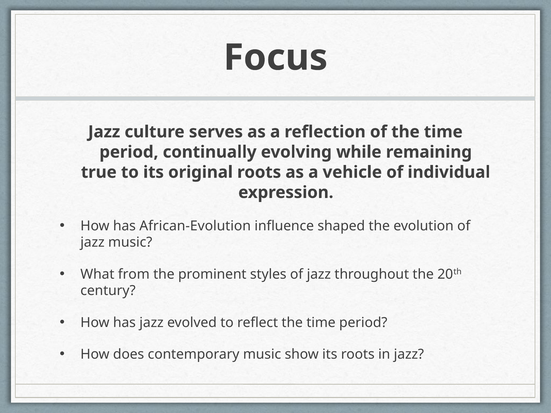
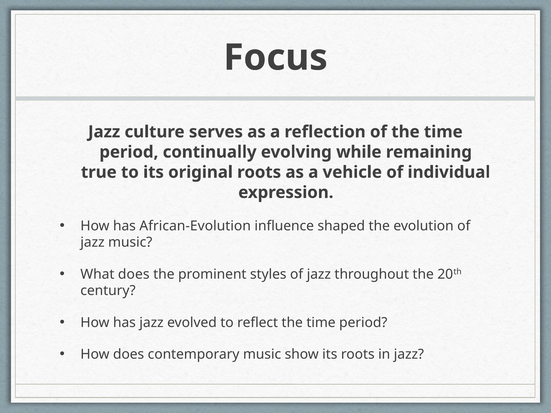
What from: from -> does
